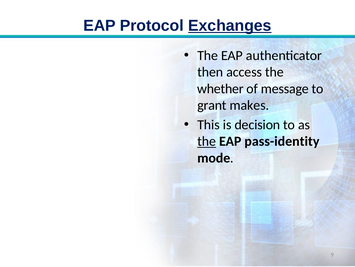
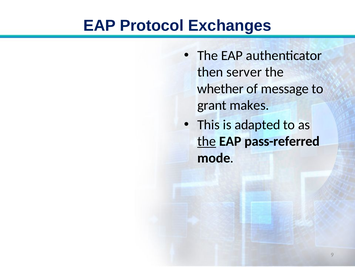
Exchanges underline: present -> none
access: access -> server
decision: decision -> adapted
pass-identity: pass-identity -> pass-referred
